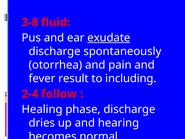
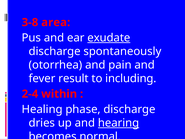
fluid: fluid -> area
follow: follow -> within
hearing underline: none -> present
